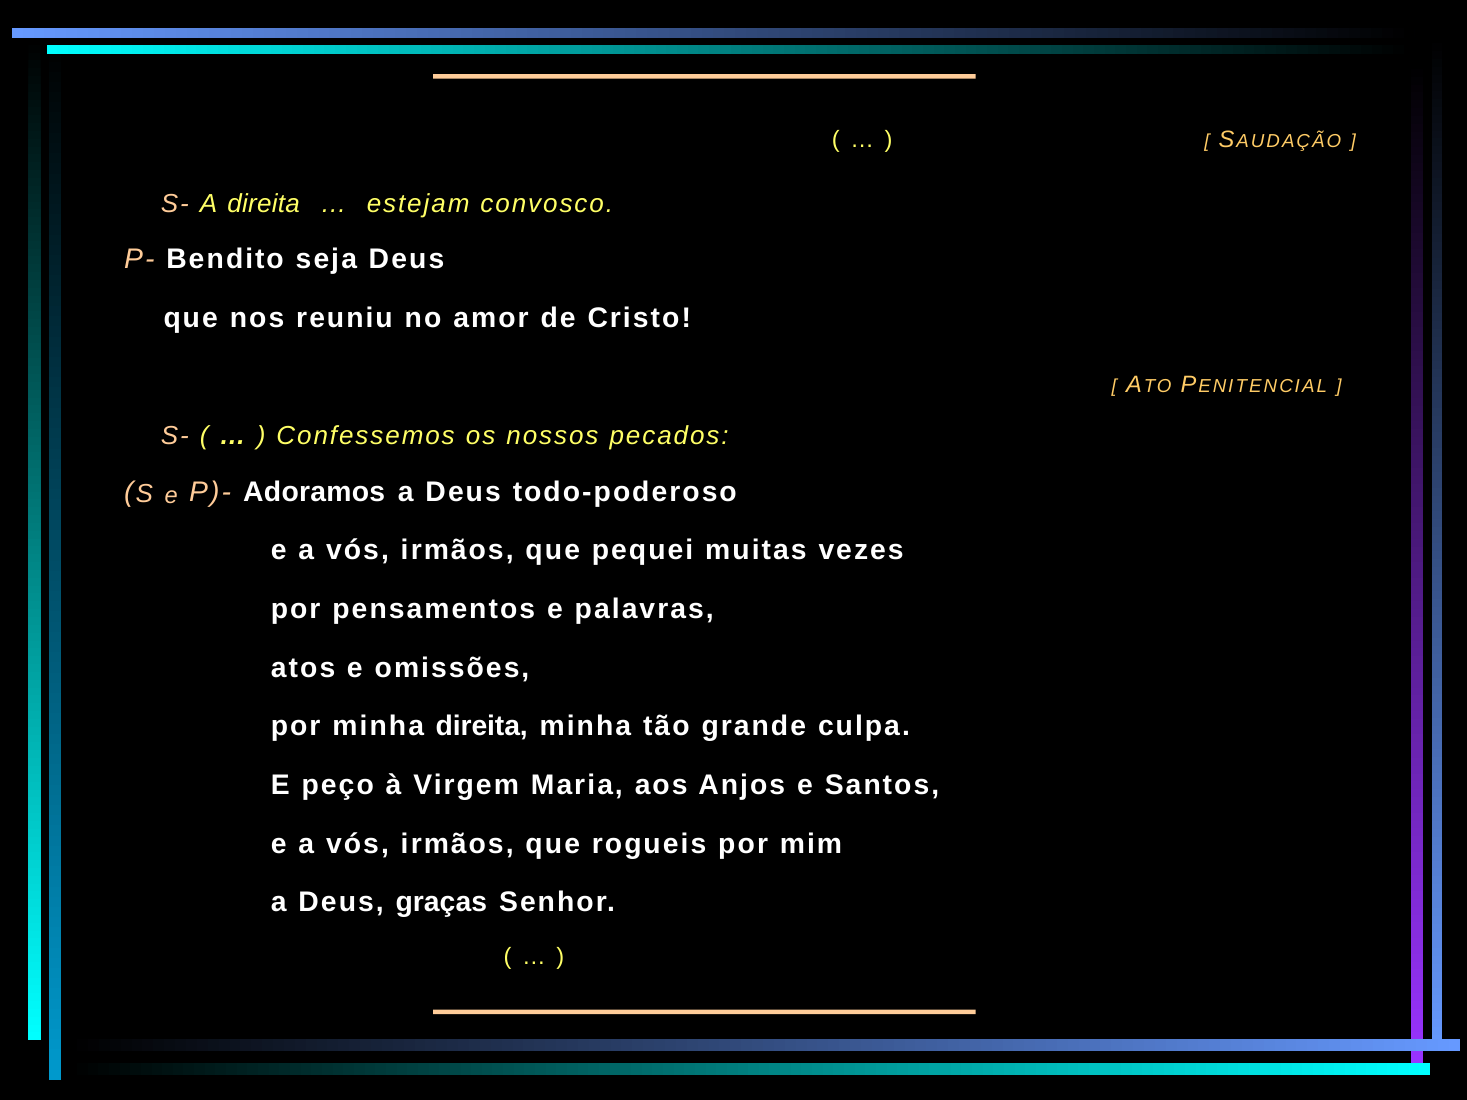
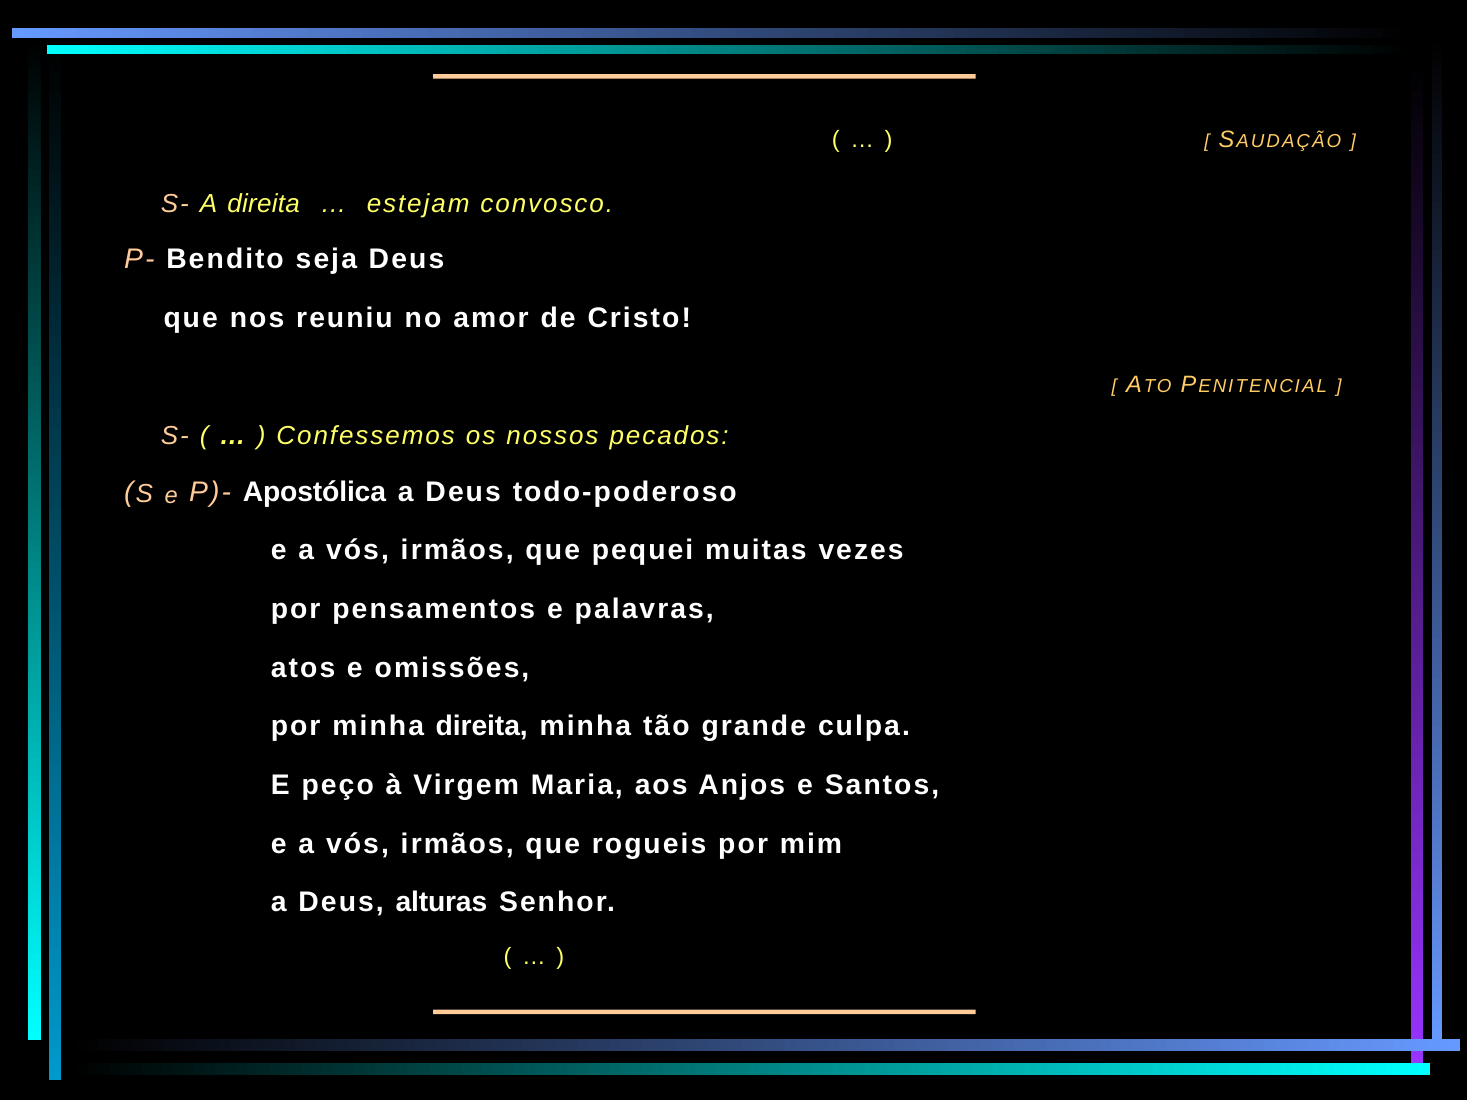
Adoramos: Adoramos -> Apostólica
graças: graças -> alturas
